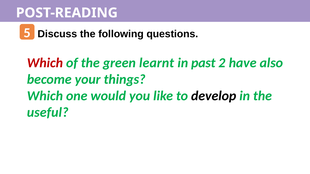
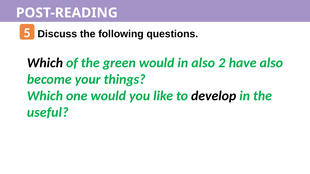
Which at (45, 63) colour: red -> black
green learnt: learnt -> would
in past: past -> also
